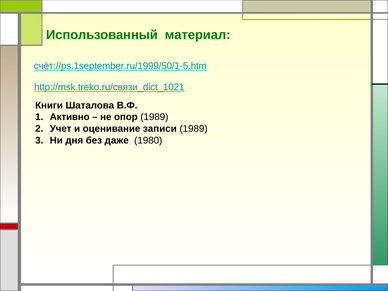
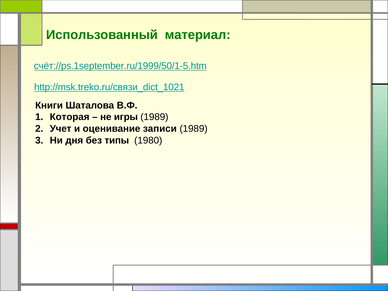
Активно: Активно -> Которая
опор: опор -> игры
даже: даже -> типы
